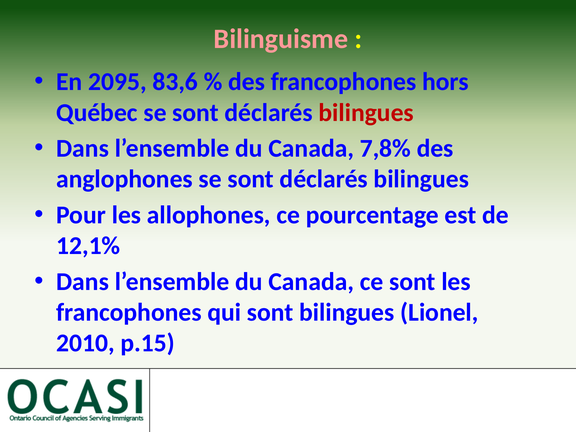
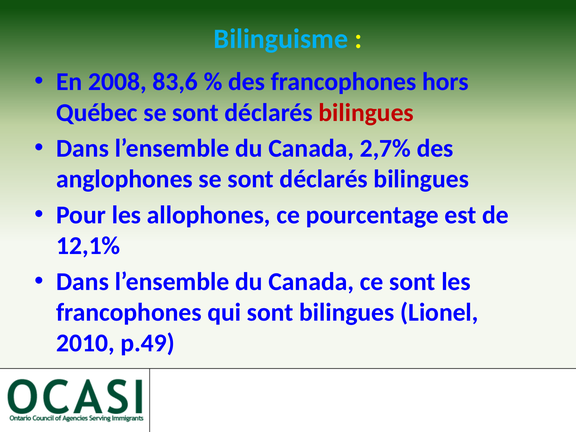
Bilinguisme colour: pink -> light blue
2095: 2095 -> 2008
7,8%: 7,8% -> 2,7%
p.15: p.15 -> p.49
